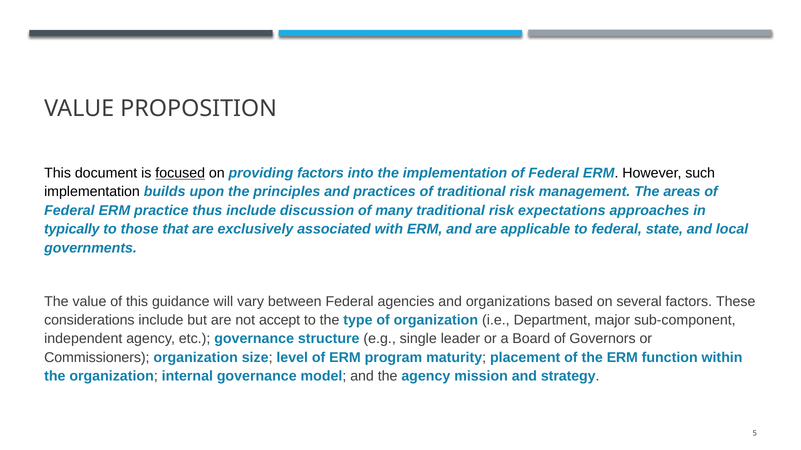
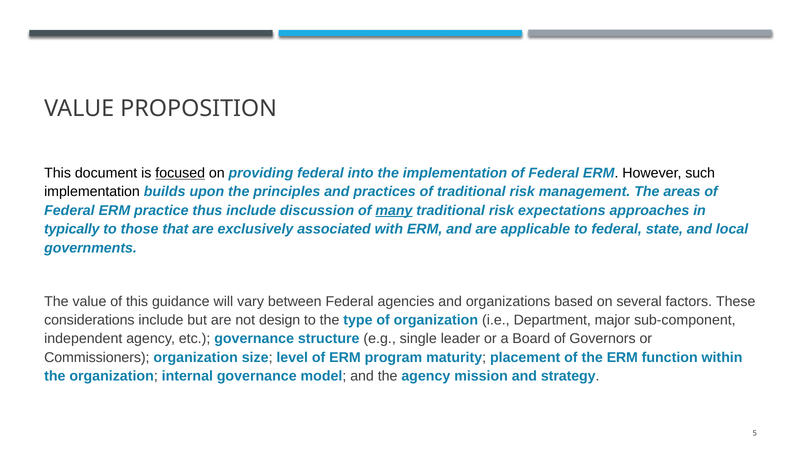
providing factors: factors -> federal
many underline: none -> present
accept: accept -> design
